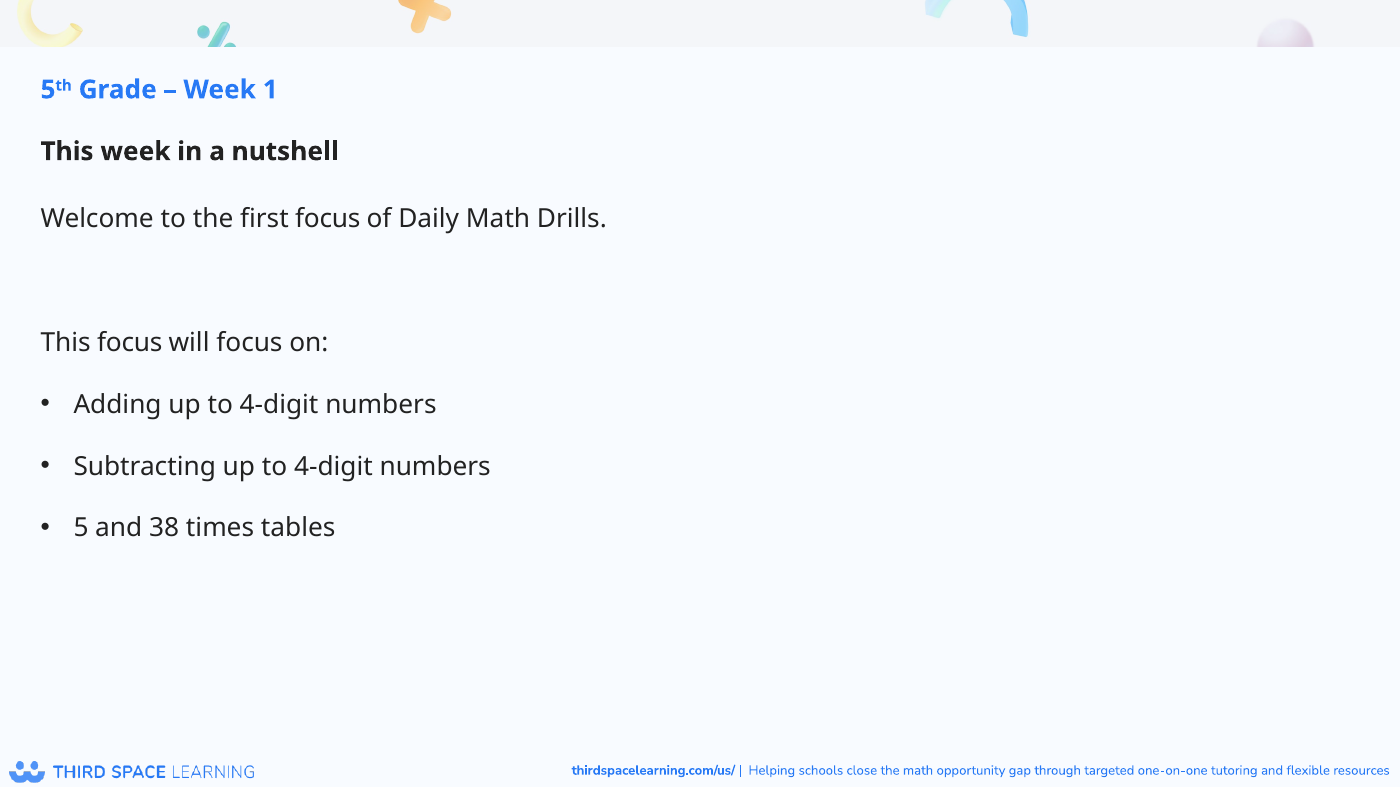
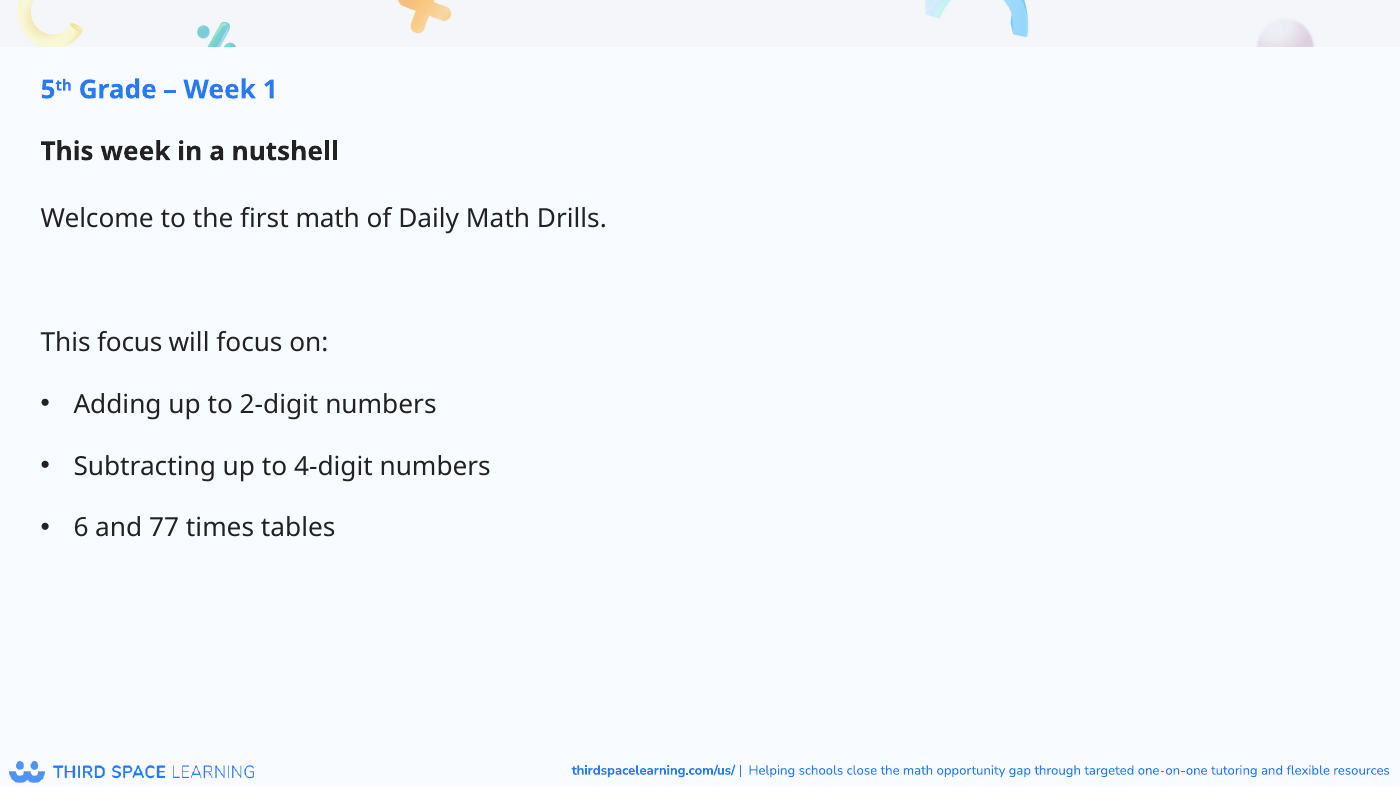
first focus: focus -> math
Adding up to 4-digit: 4-digit -> 2-digit
5: 5 -> 6
38: 38 -> 77
